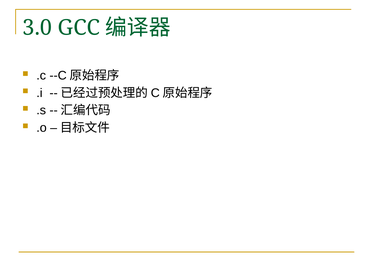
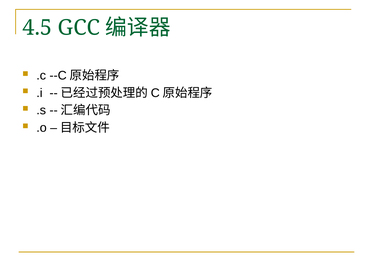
3.0: 3.0 -> 4.5
